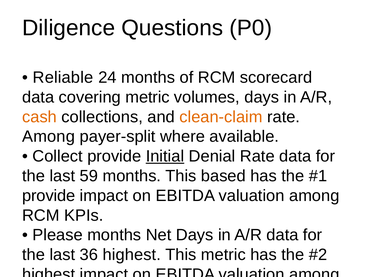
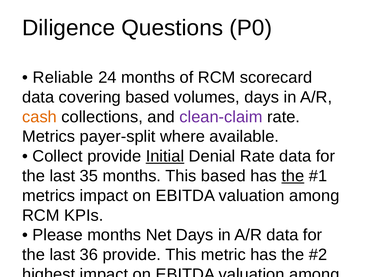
covering metric: metric -> based
clean-claim colour: orange -> purple
Among at (49, 137): Among -> Metrics
59: 59 -> 35
the at (293, 176) underline: none -> present
provide at (49, 196): provide -> metrics
36 highest: highest -> provide
